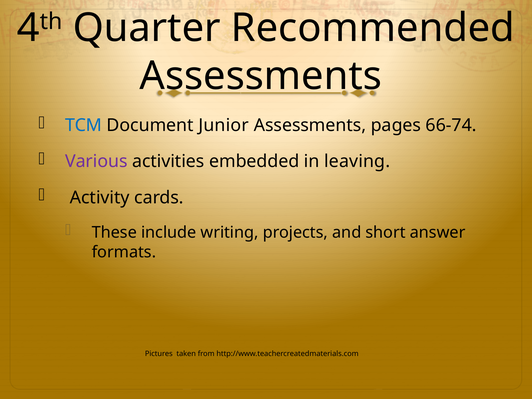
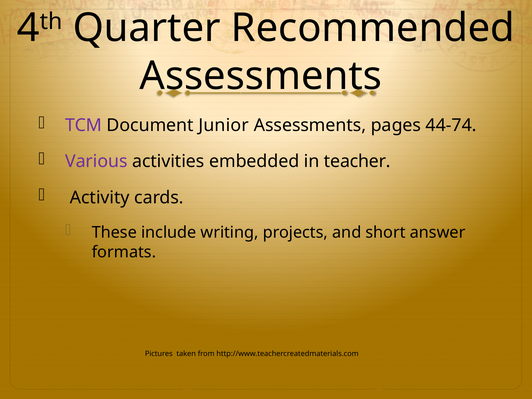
TCM colour: blue -> purple
66-74: 66-74 -> 44-74
leaving: leaving -> teacher
